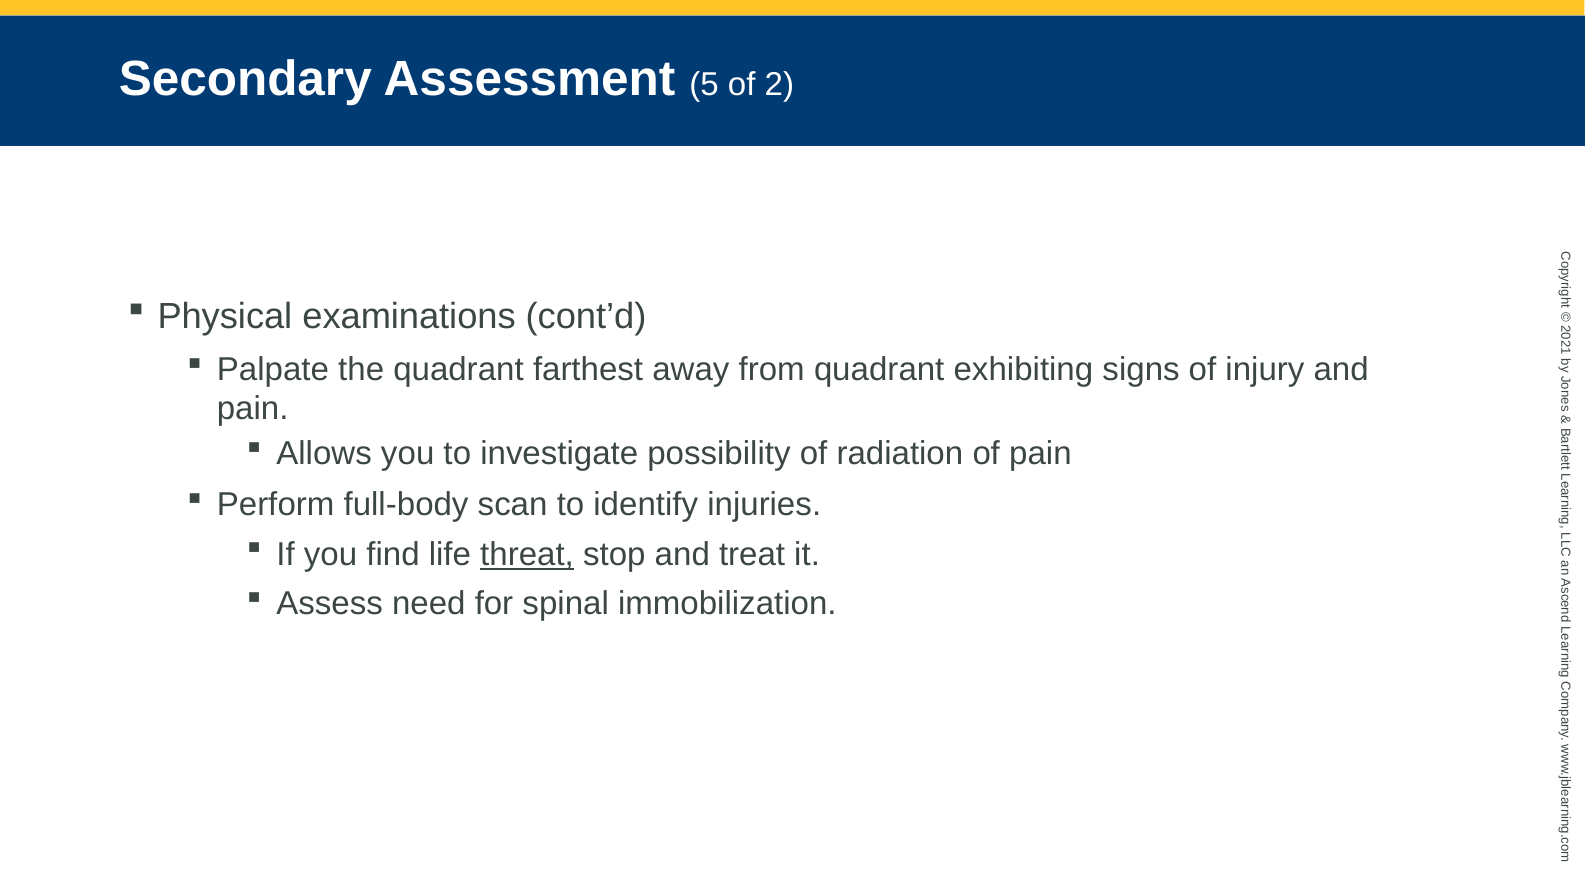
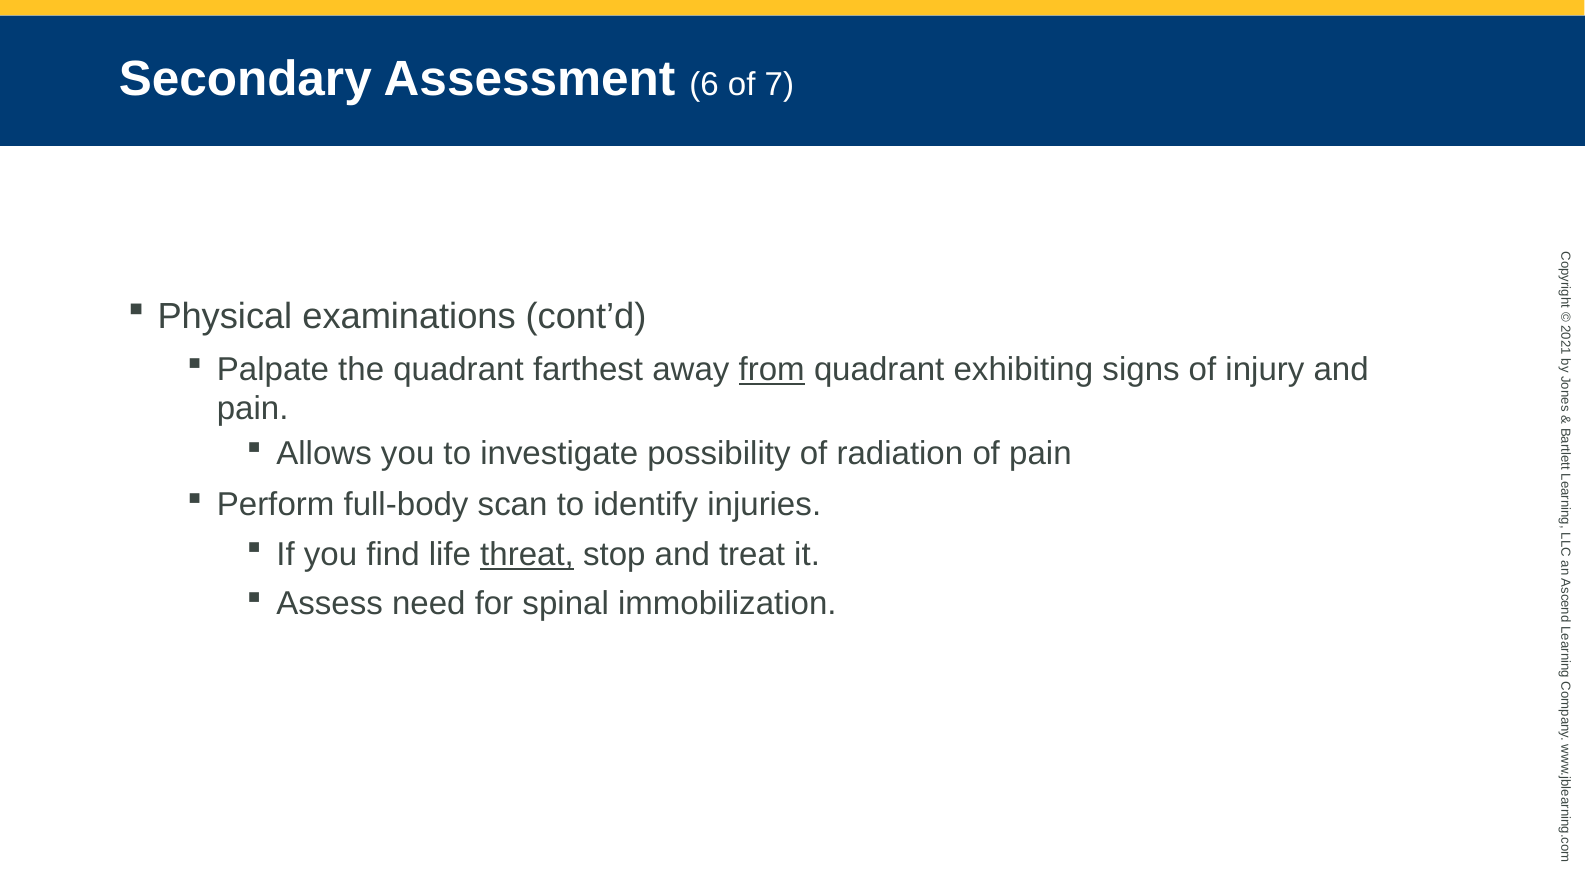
5: 5 -> 6
of 2: 2 -> 7
from underline: none -> present
